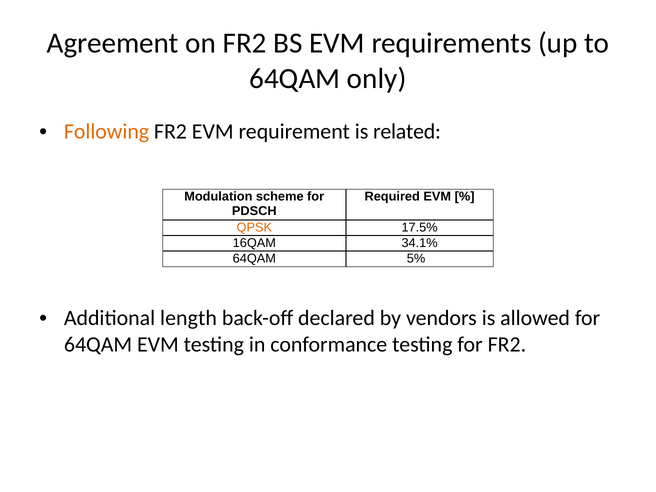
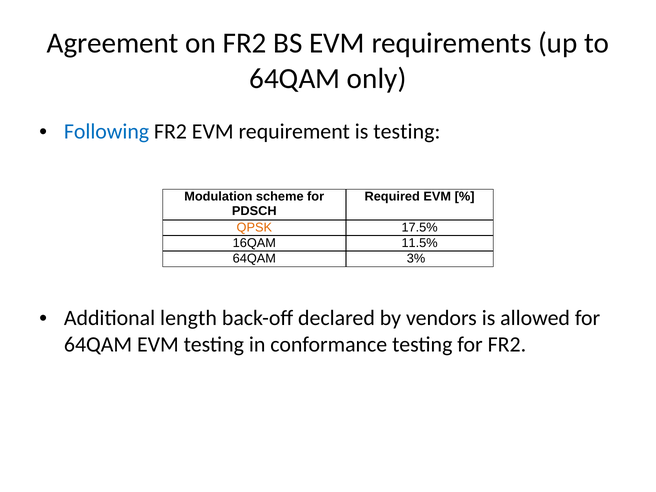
Following colour: orange -> blue
is related: related -> testing
34.1%: 34.1% -> 11.5%
5%: 5% -> 3%
